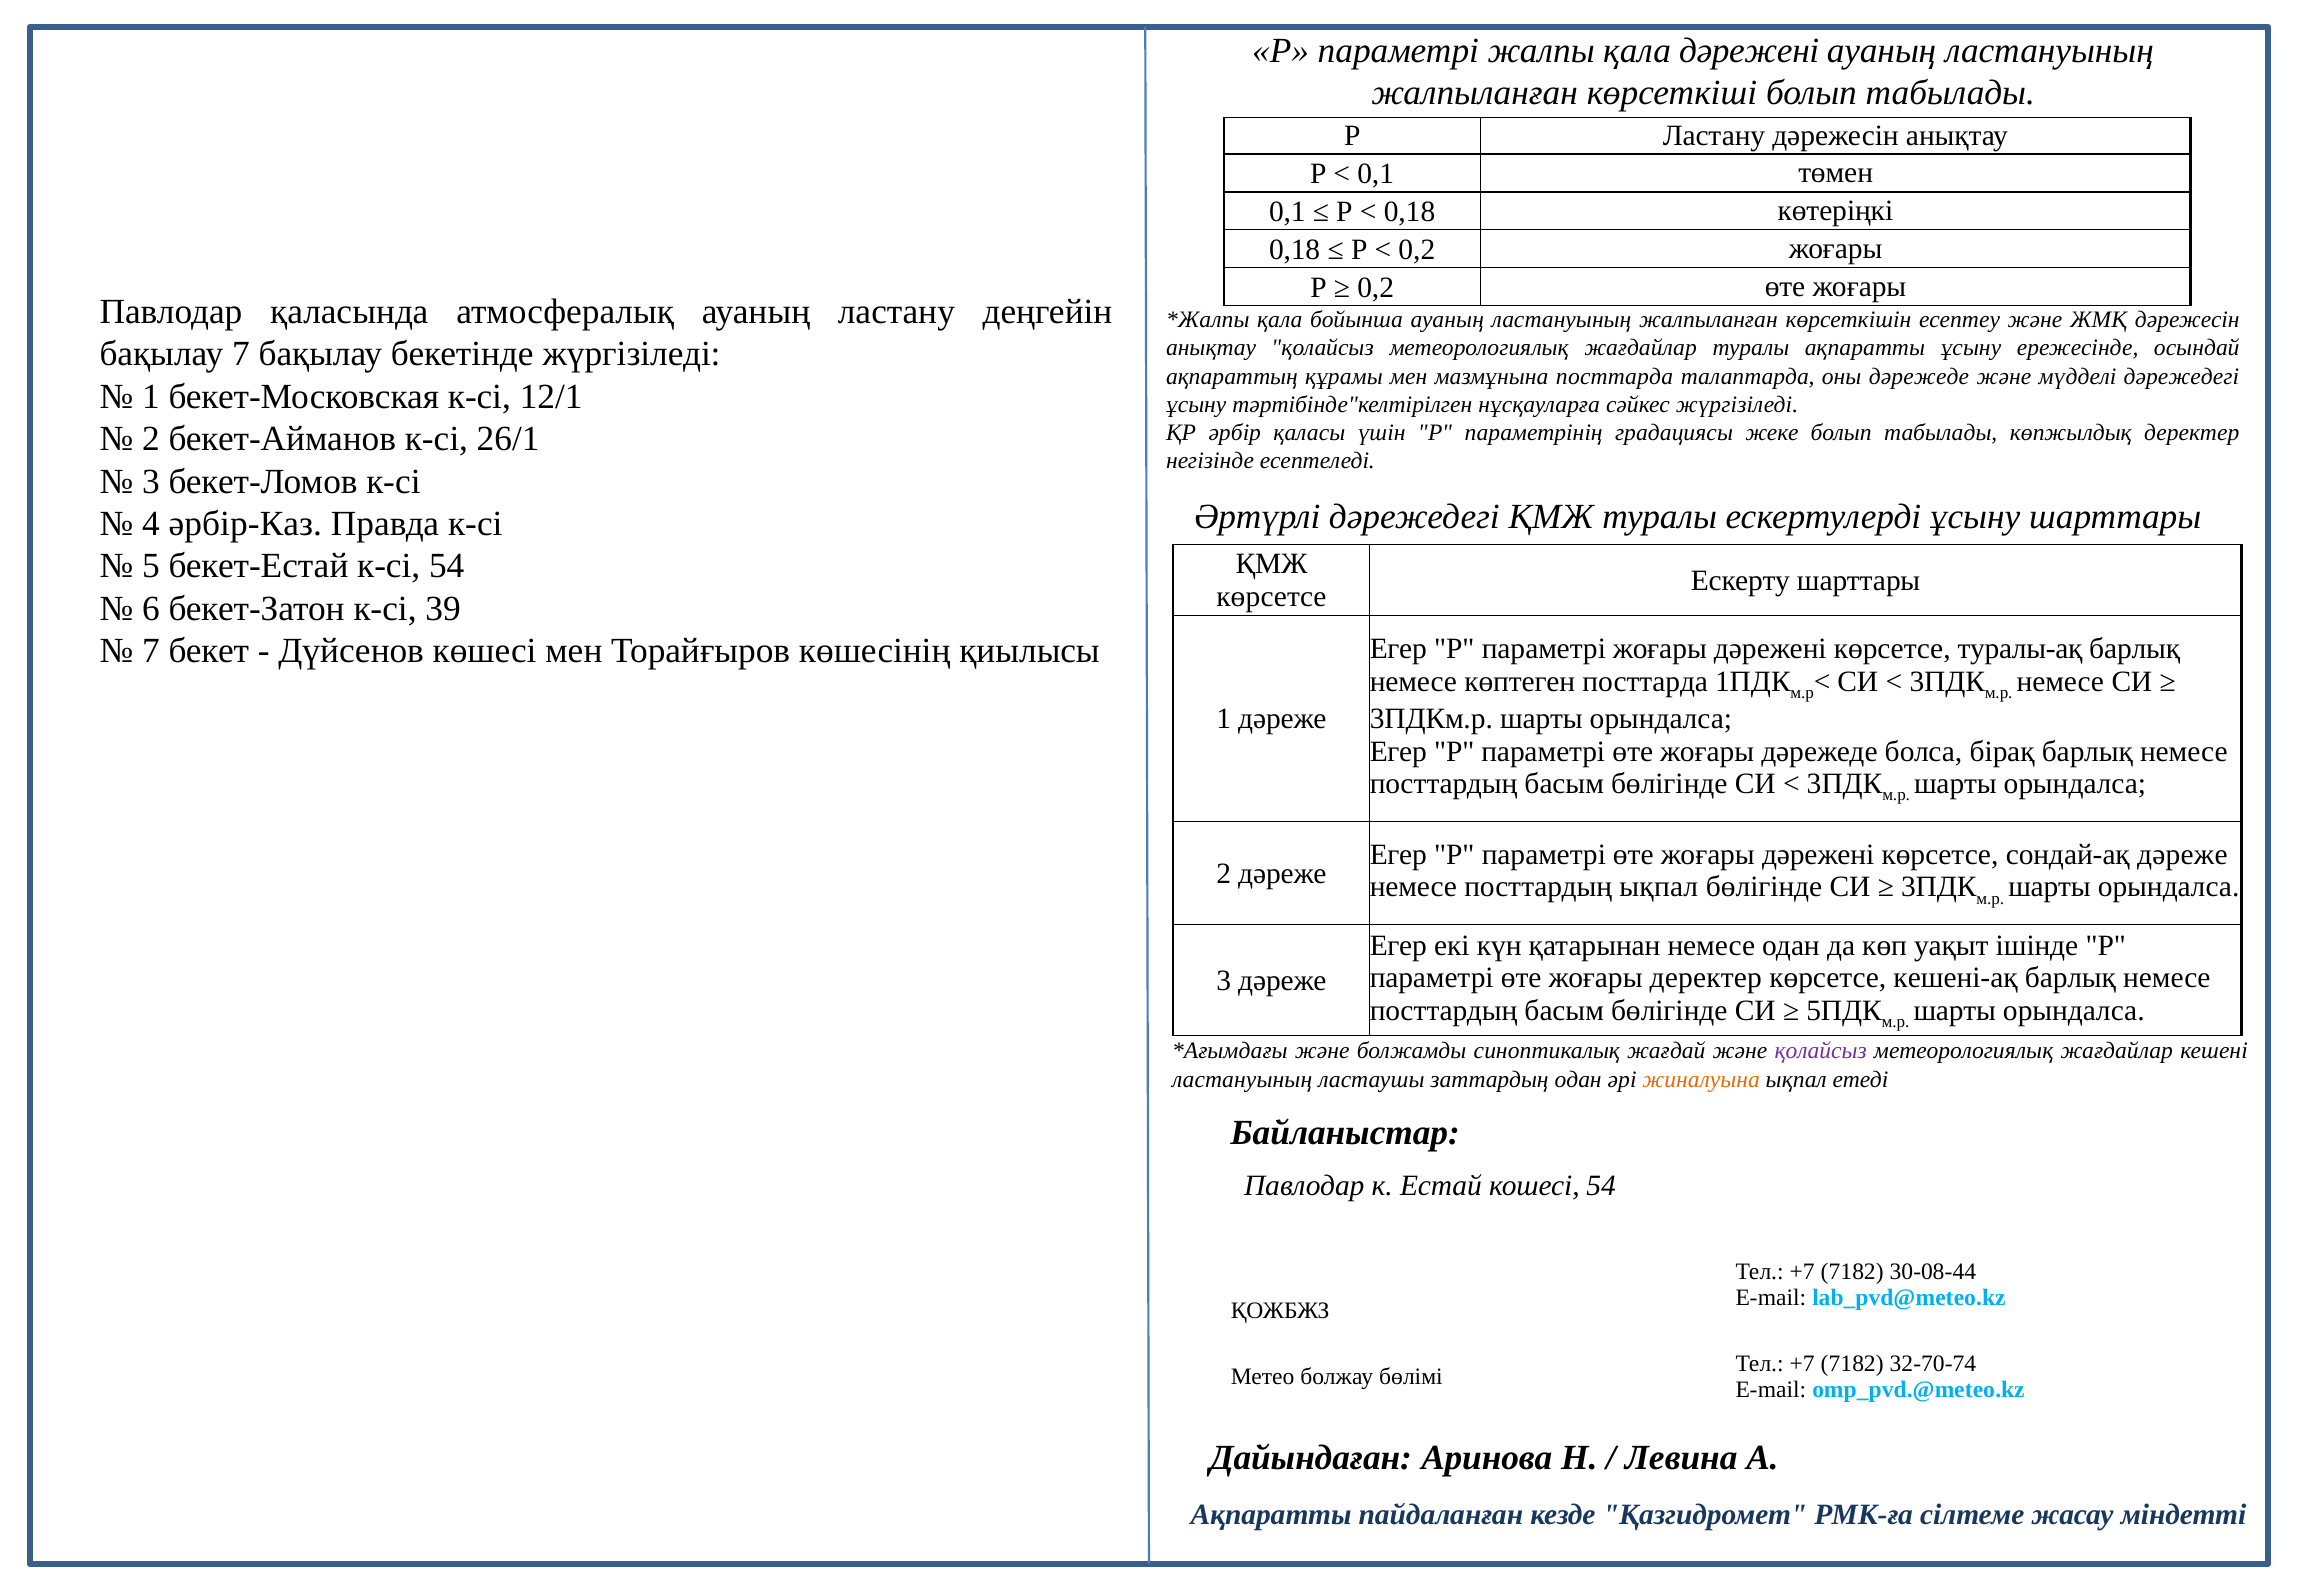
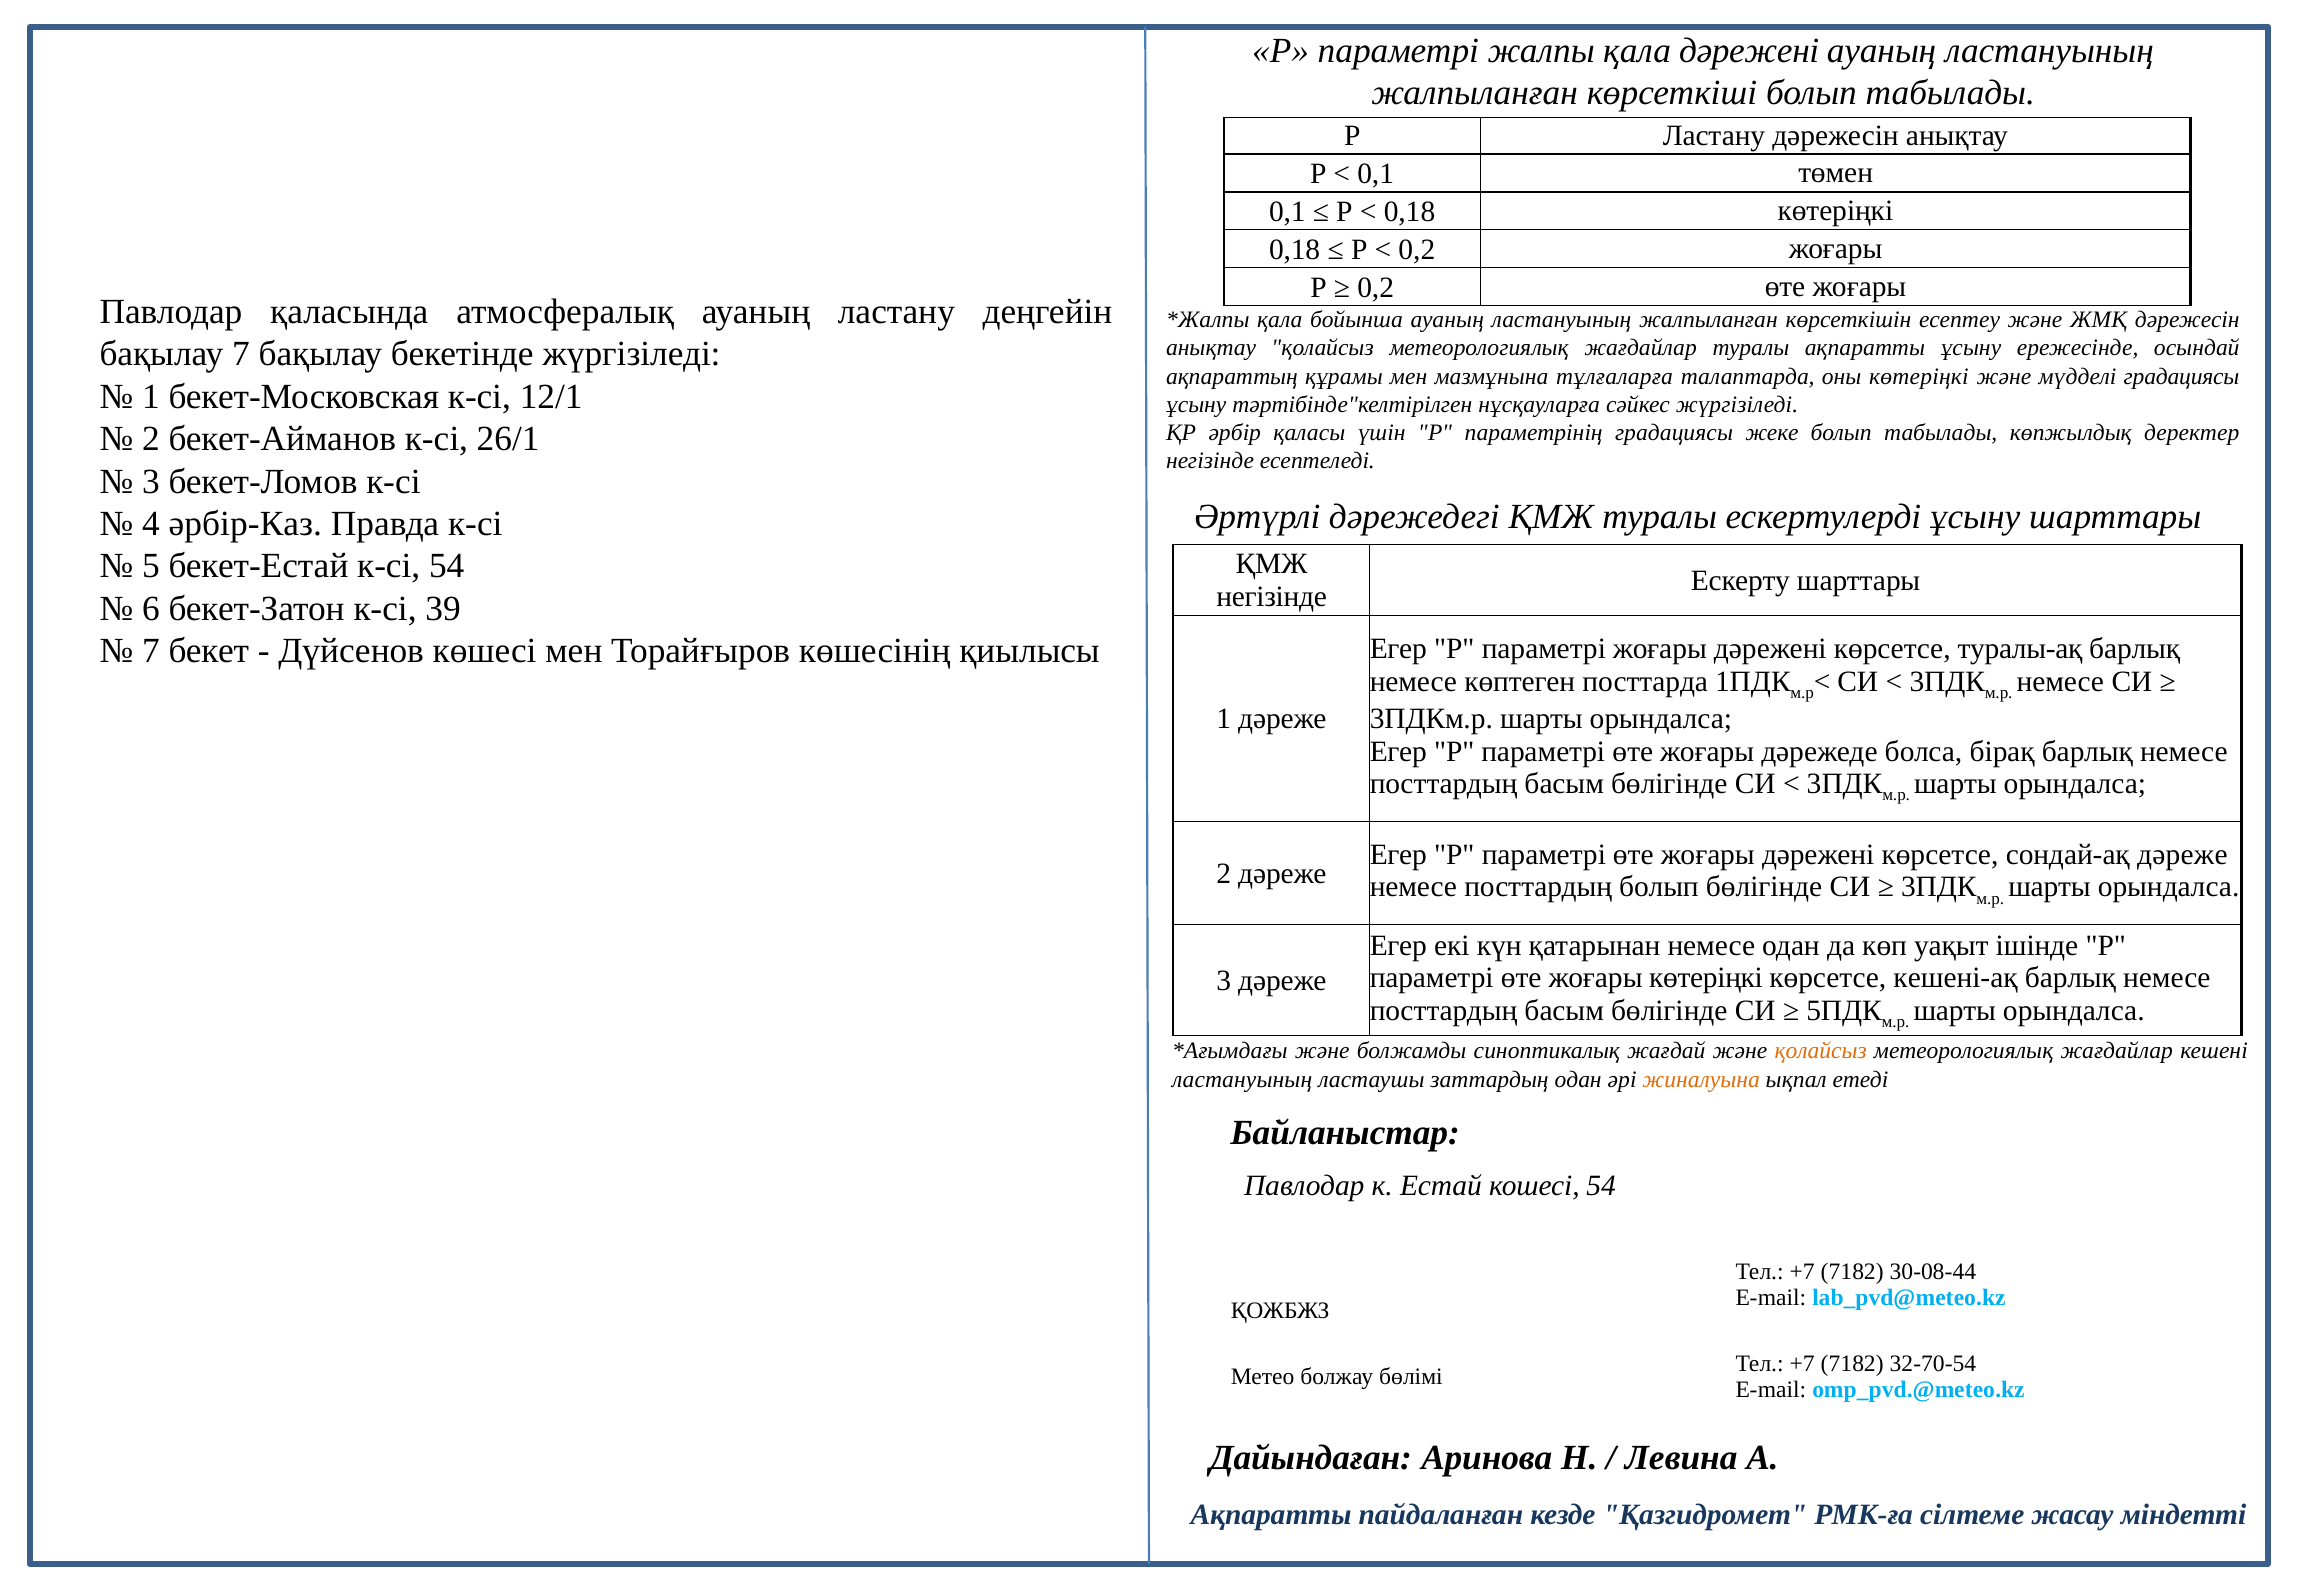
мазмұнына посттарда: посттарда -> тұлғаларға
оны дәрежеде: дәрежеде -> көтеріңкі
мүдделі дәрежедегі: дәрежедегі -> градациясы
көрсетсе at (1271, 597): көрсетсе -> негізінде
посттардың ықпал: ықпал -> болып
жоғары деректер: деректер -> көтеріңкі
қолайсыз at (1821, 1051) colour: purple -> orange
32-70-74: 32-70-74 -> 32-70-54
